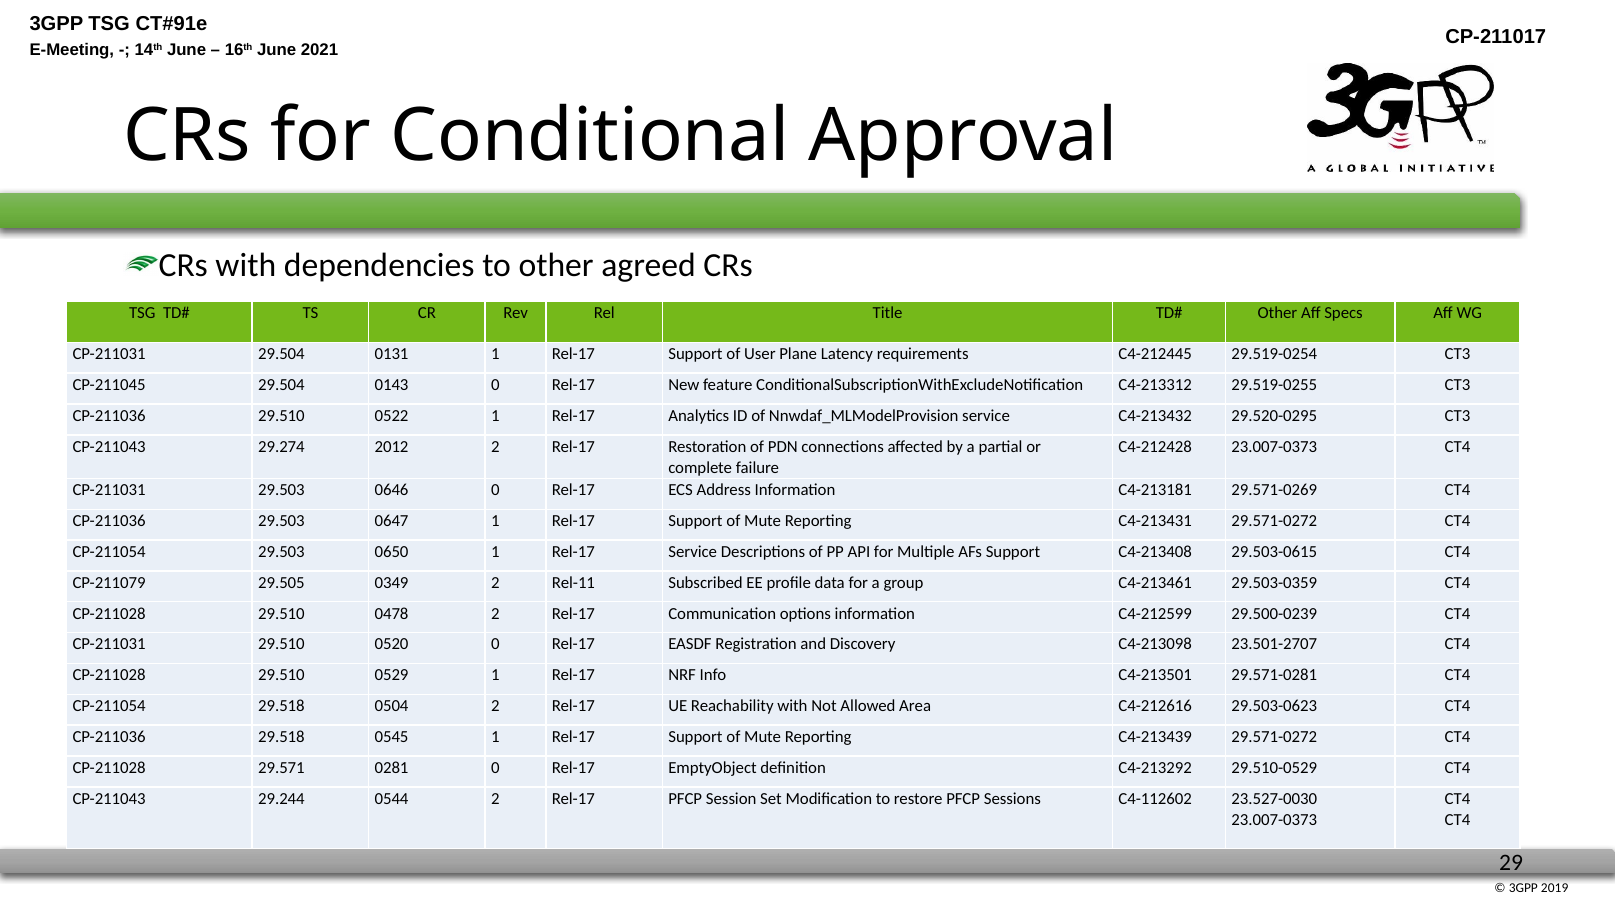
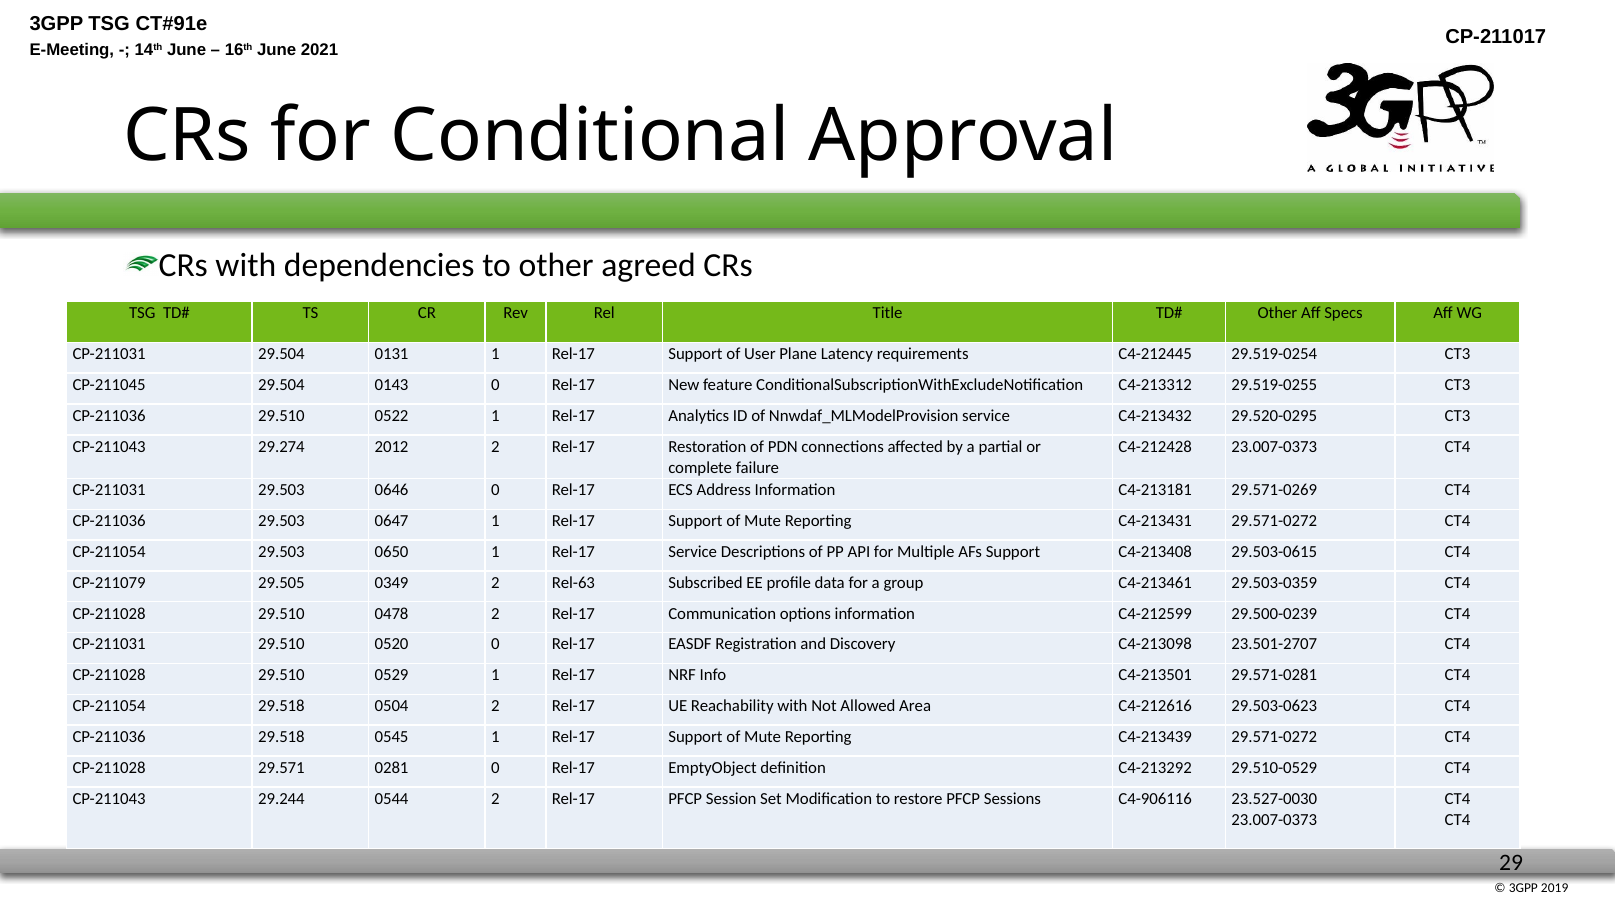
Rel-11: Rel-11 -> Rel-63
C4-112602: C4-112602 -> C4-906116
